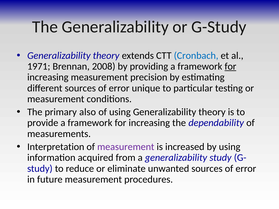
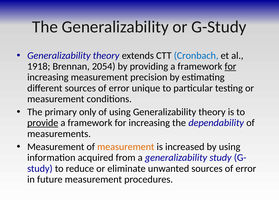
1971: 1971 -> 1918
2008: 2008 -> 2054
also: also -> only
provide underline: none -> present
Interpretation at (56, 147): Interpretation -> Measurement
measurement at (126, 147) colour: purple -> orange
